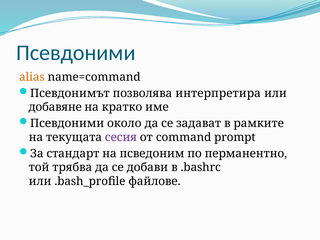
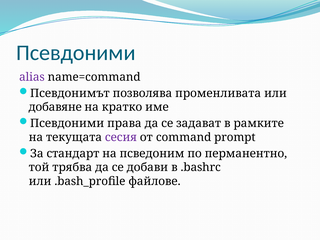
alias colour: orange -> purple
интерпретира: интерпретира -> променливата
около: около -> права
